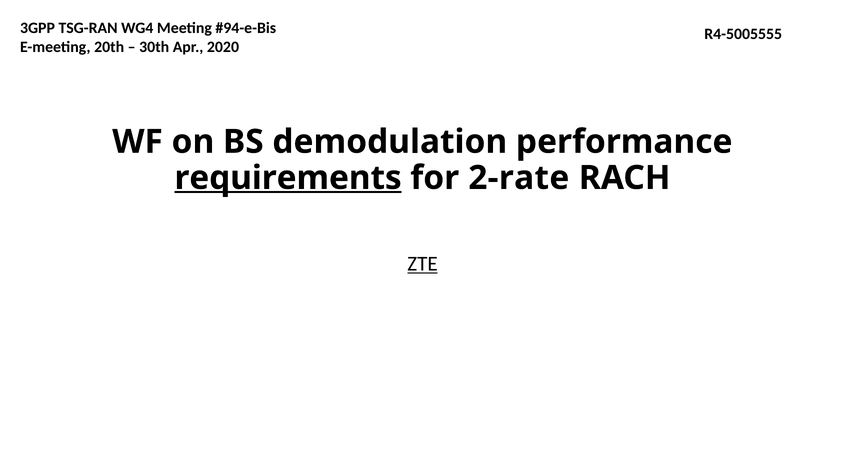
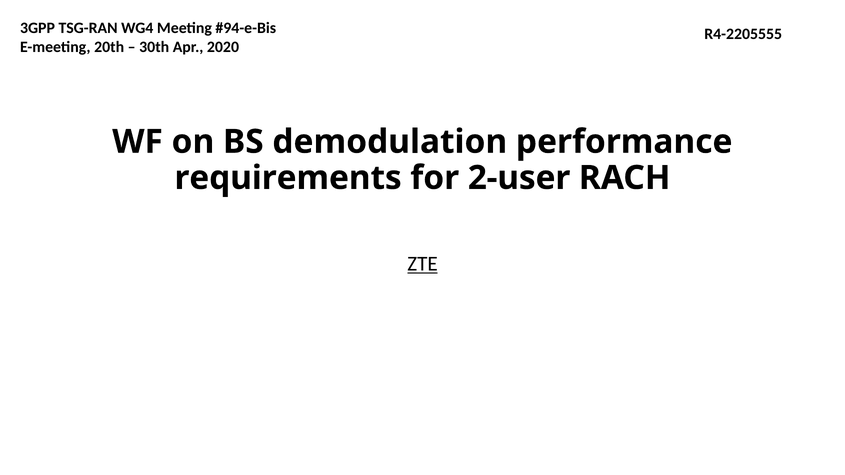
R4-5005555: R4-5005555 -> R4-2205555
requirements underline: present -> none
2-rate: 2-rate -> 2-user
